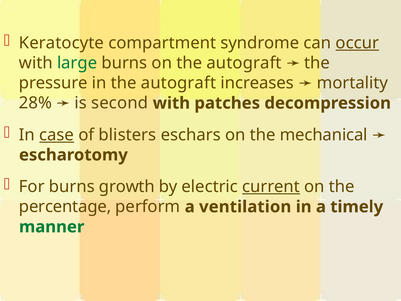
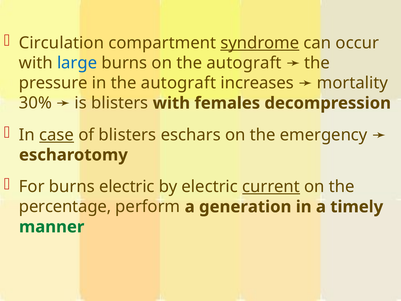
Keratocyte: Keratocyte -> Circulation
syndrome underline: none -> present
occur underline: present -> none
large colour: green -> blue
28%: 28% -> 30%
is second: second -> blisters
patches: patches -> females
mechanical: mechanical -> emergency
burns growth: growth -> electric
ventilation: ventilation -> generation
